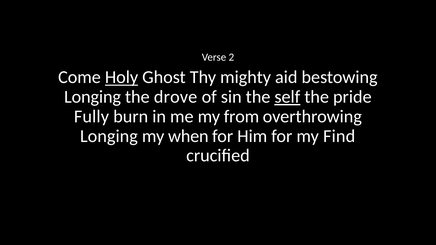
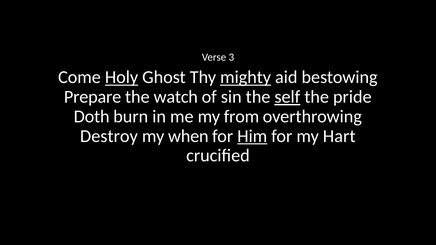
2: 2 -> 3
mighty underline: none -> present
Longing at (93, 97): Longing -> Prepare
drove: drove -> watch
Fully: Fully -> Doth
Longing at (109, 136): Longing -> Destroy
Him underline: none -> present
Find: Find -> Hart
